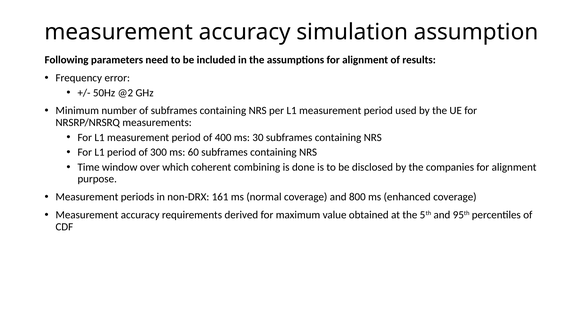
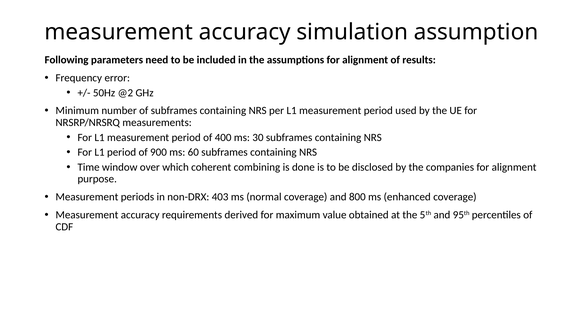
300: 300 -> 900
161: 161 -> 403
